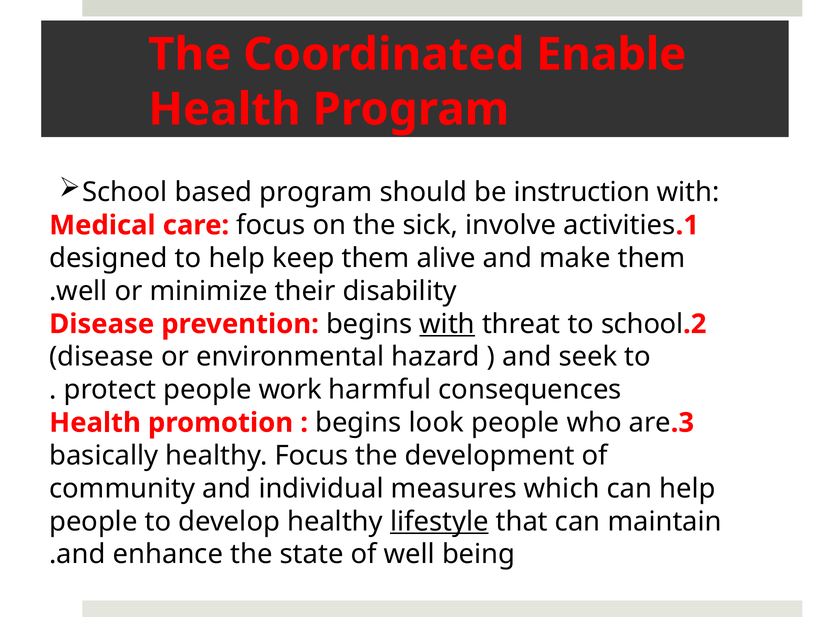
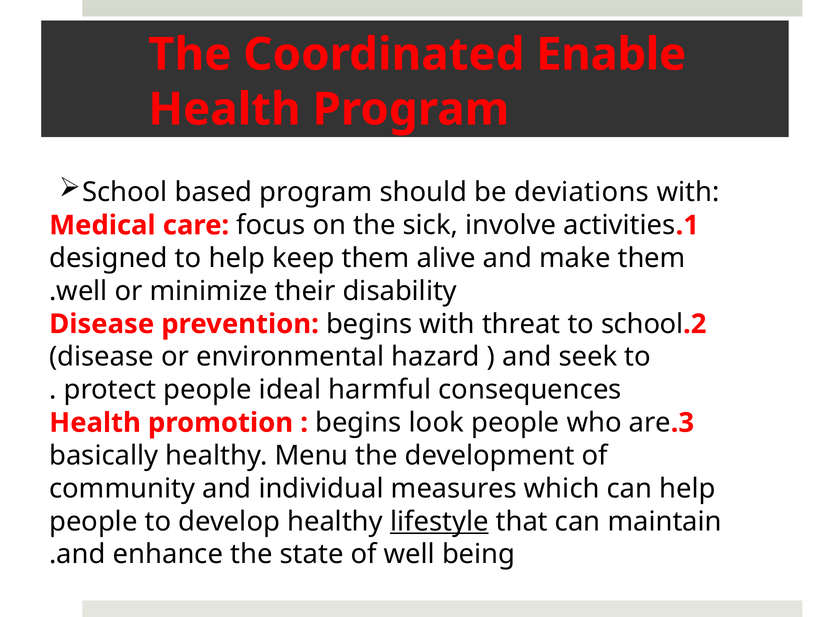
instruction: instruction -> deviations
with at (447, 324) underline: present -> none
work: work -> ideal
healthy Focus: Focus -> Menu
